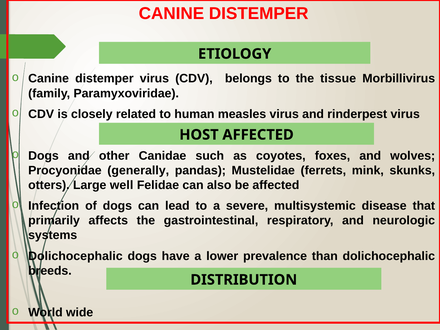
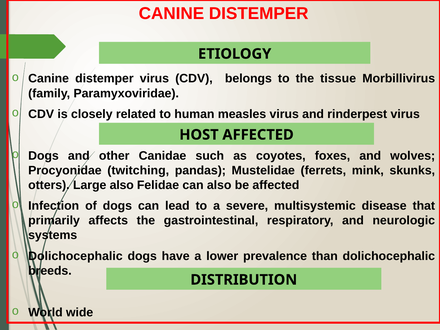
generally: generally -> twitching
Large well: well -> also
